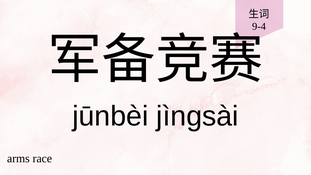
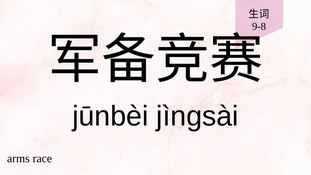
9-4: 9-4 -> 9-8
